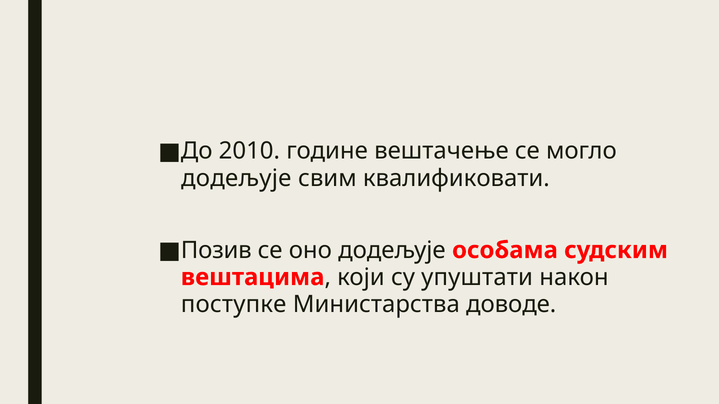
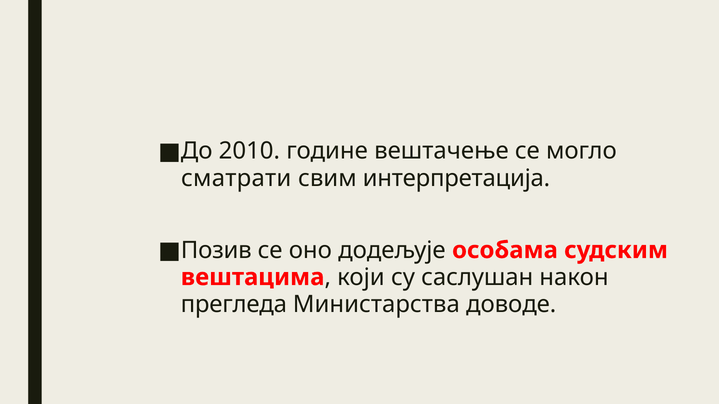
додељује at (236, 178): додељује -> сматрати
квалификовати: квалификовати -> интерпретација
упуштати: упуштати -> саслушан
поступке: поступке -> прегледа
